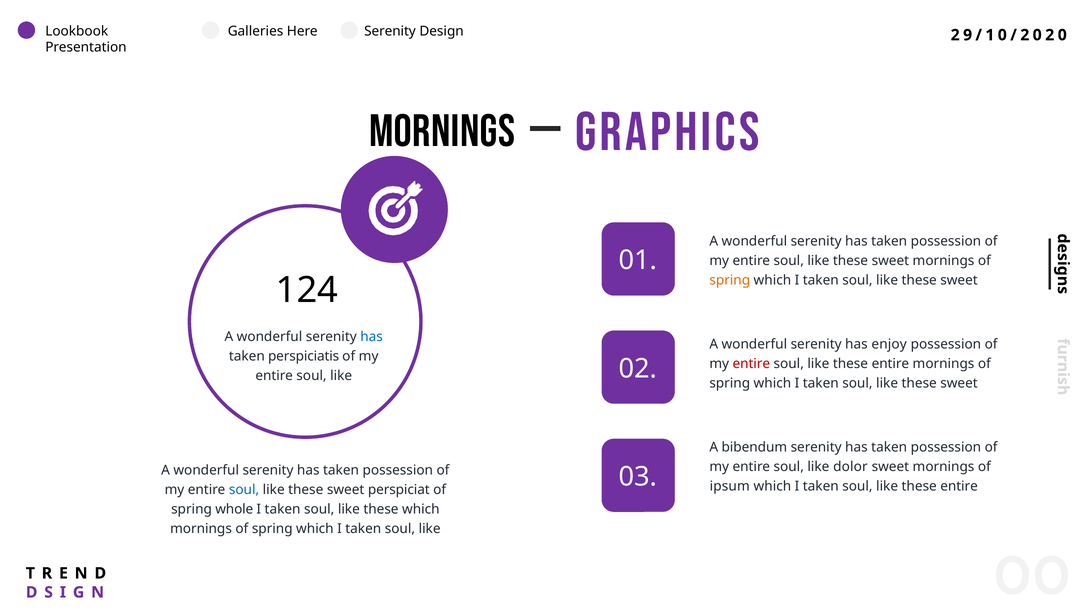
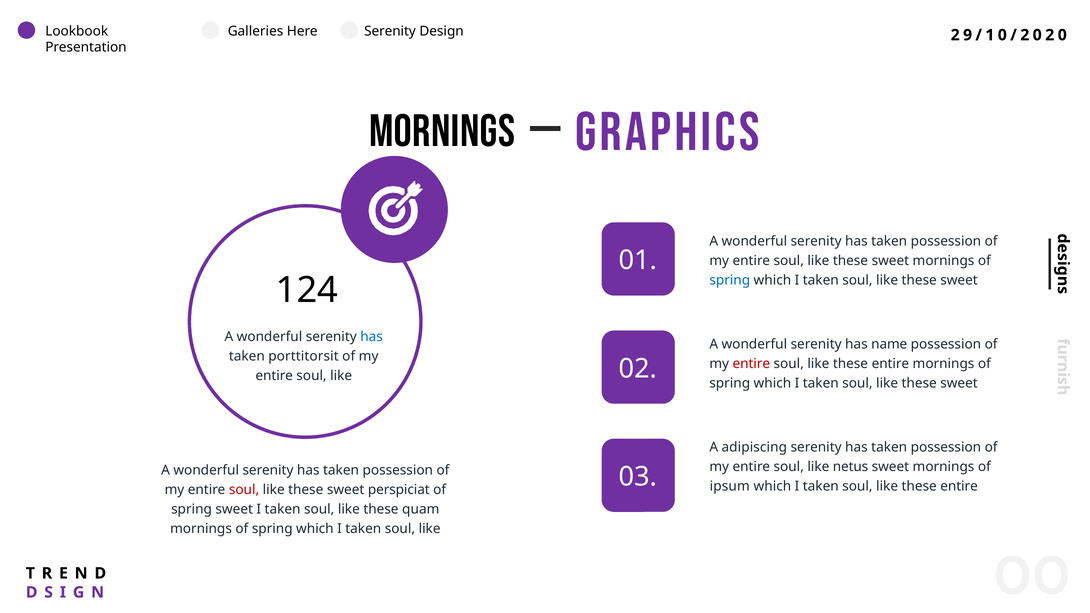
spring at (730, 280) colour: orange -> blue
enjoy: enjoy -> name
perspiciatis: perspiciatis -> porttitorsit
bibendum: bibendum -> adipiscing
dolor: dolor -> netus
soul at (244, 490) colour: blue -> red
spring whole: whole -> sweet
these which: which -> quam
